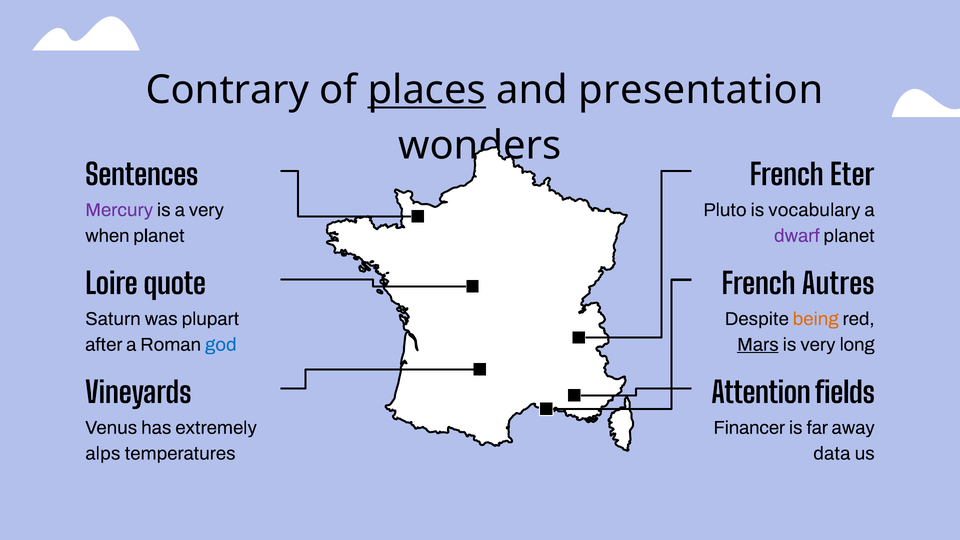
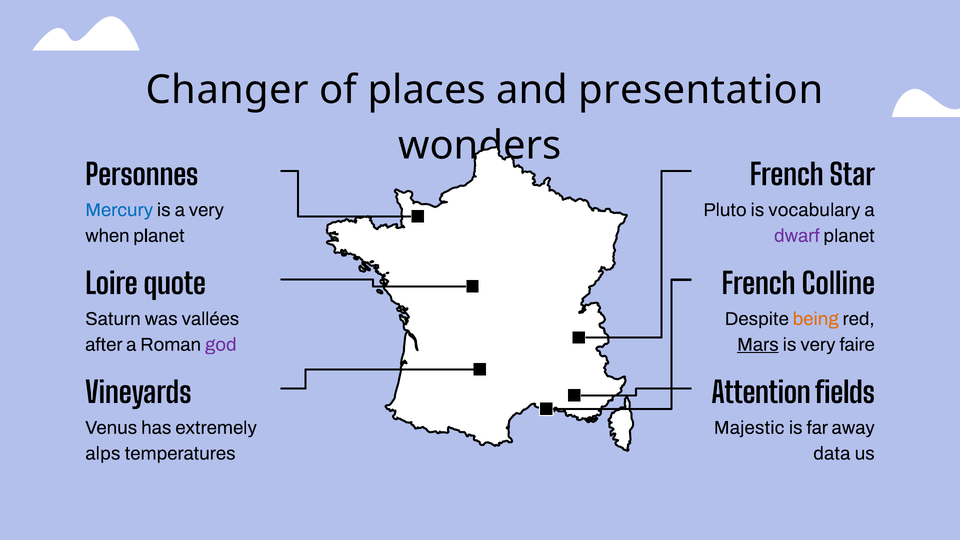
Contrary: Contrary -> Changer
places underline: present -> none
Sentences: Sentences -> Personnes
Eter: Eter -> Star
Mercury colour: purple -> blue
Autres: Autres -> Colline
plupart: plupart -> vallées
god colour: blue -> purple
long: long -> faire
Financer: Financer -> Majestic
